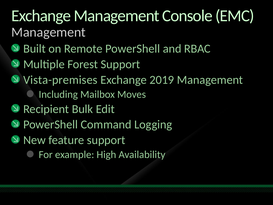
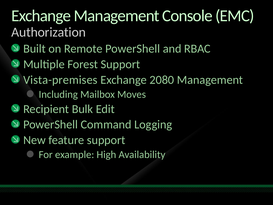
Management at (49, 32): Management -> Authorization
2019: 2019 -> 2080
